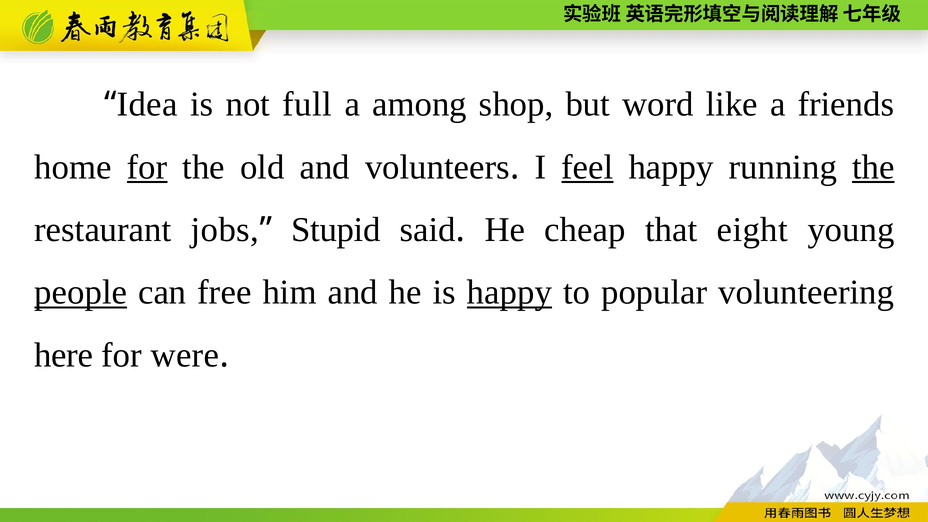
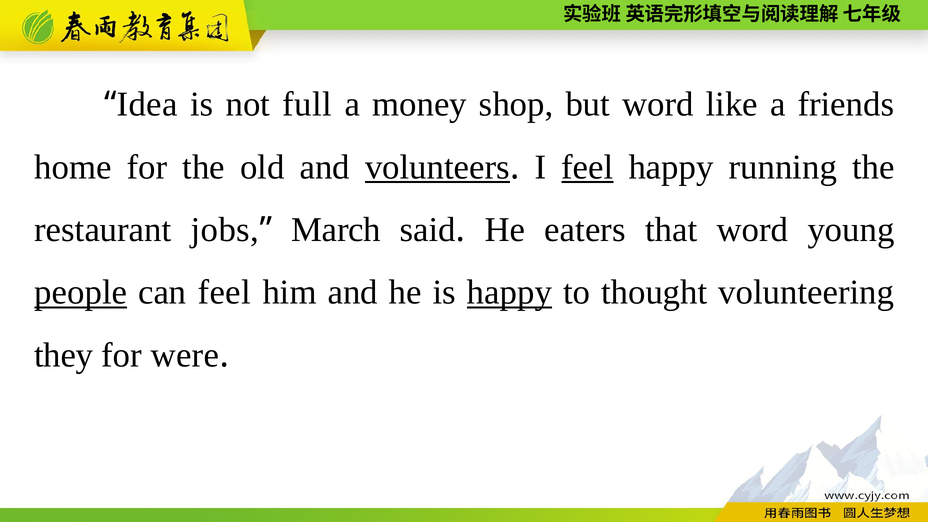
among: among -> money
for at (147, 167) underline: present -> none
volunteers underline: none -> present
the at (873, 167) underline: present -> none
Stupid: Stupid -> March
cheap: cheap -> eaters
that eight: eight -> word
can free: free -> feel
popular: popular -> thought
here: here -> they
